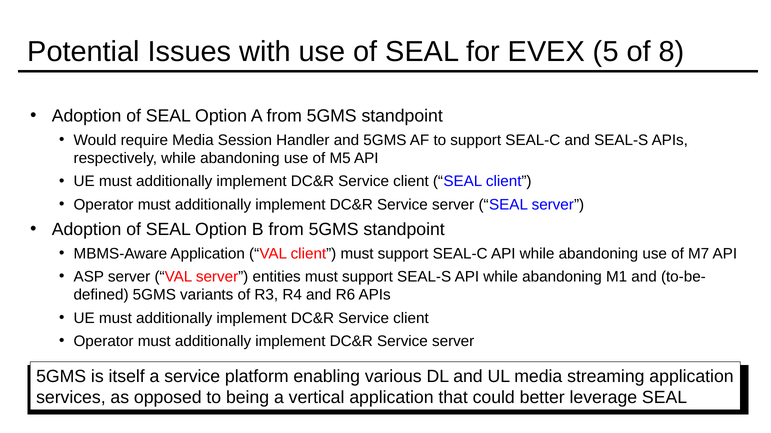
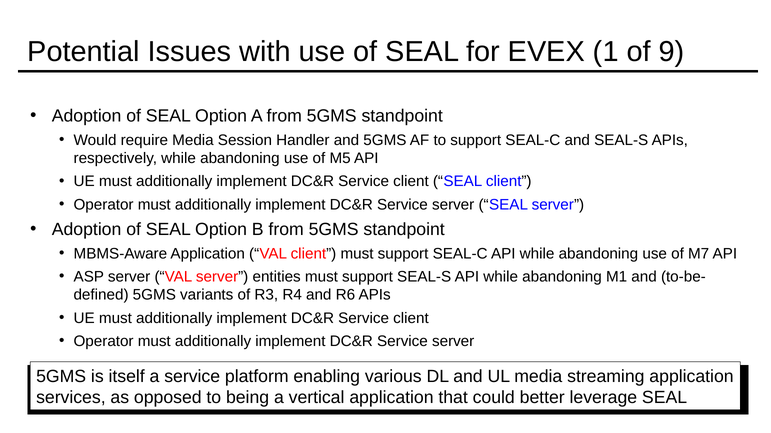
5: 5 -> 1
8: 8 -> 9
